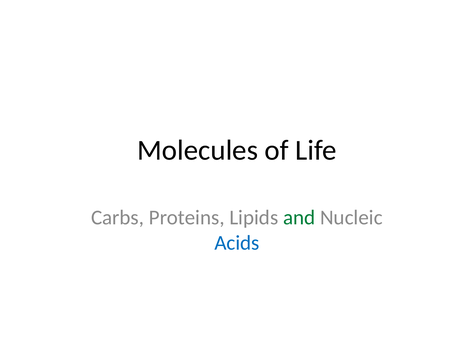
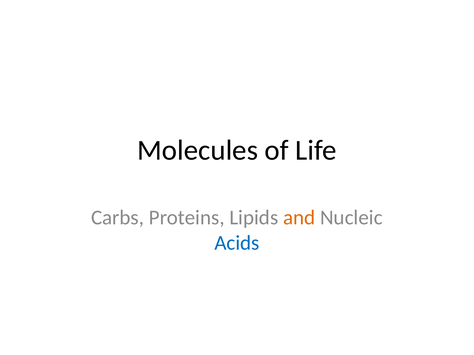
and colour: green -> orange
